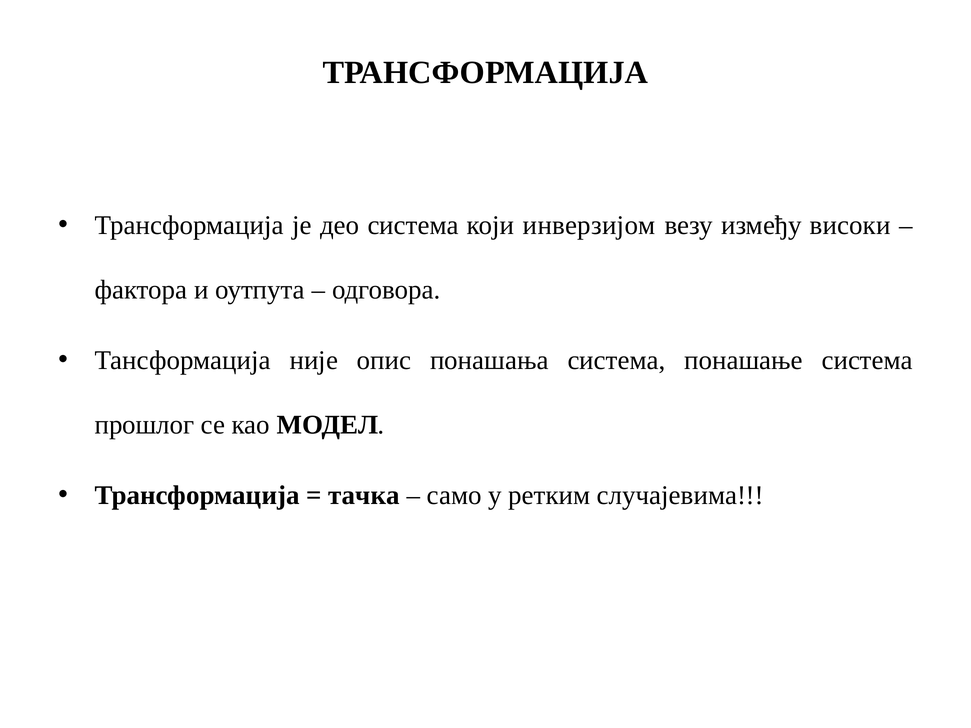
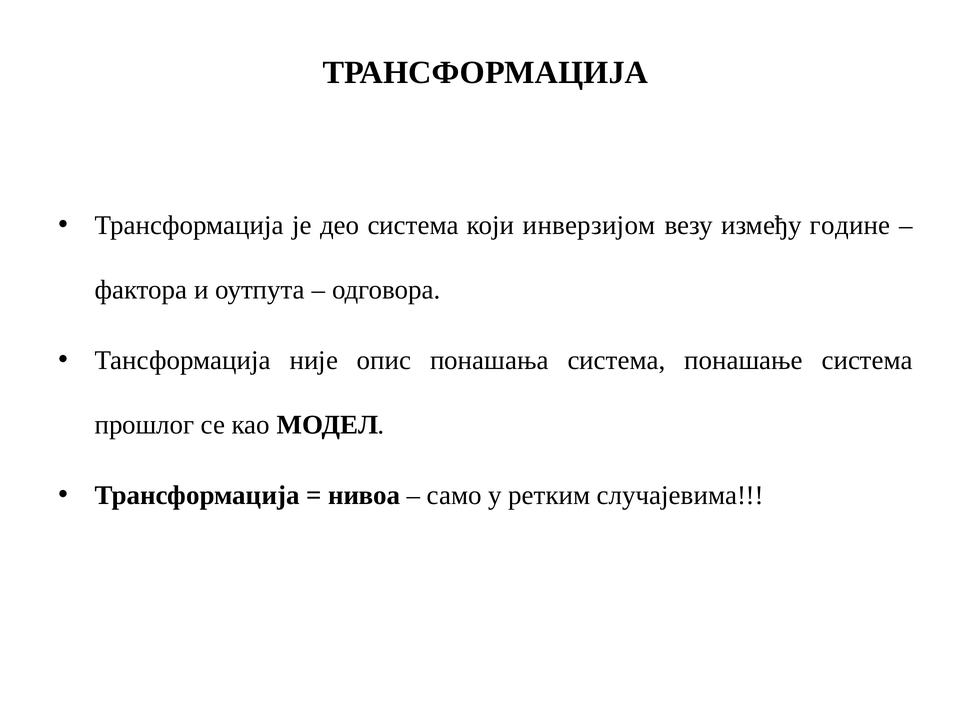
високи: високи -> године
тачка: тачка -> нивоа
